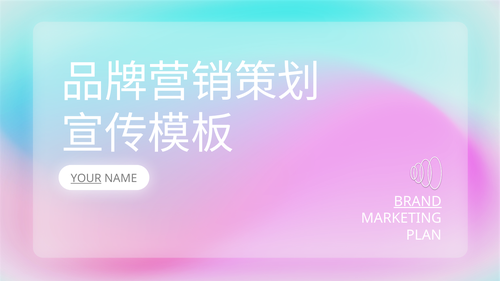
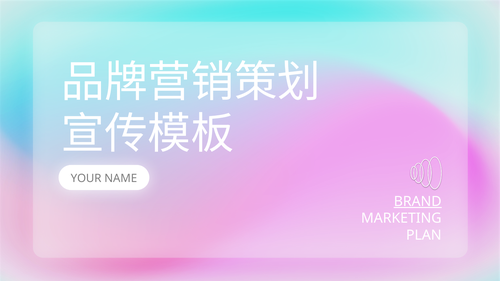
YOUR at (86, 178) underline: present -> none
